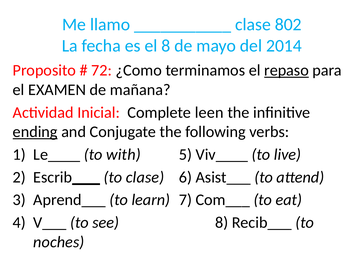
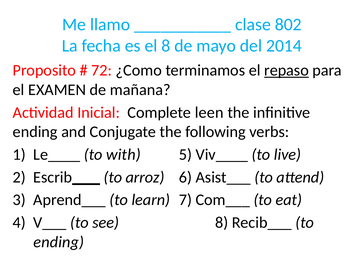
ending at (35, 132) underline: present -> none
to clase: clase -> arroz
noches at (59, 242): noches -> ending
